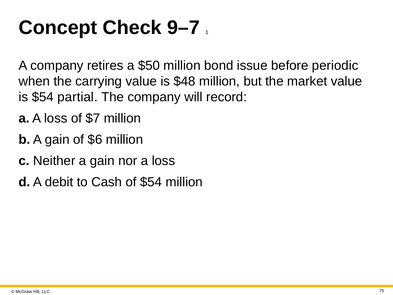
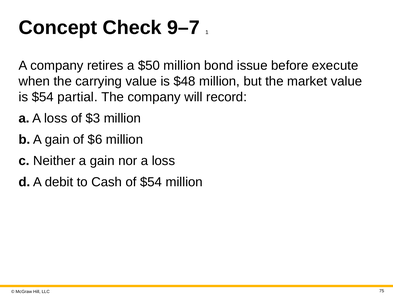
periodic: periodic -> execute
$7: $7 -> $3
